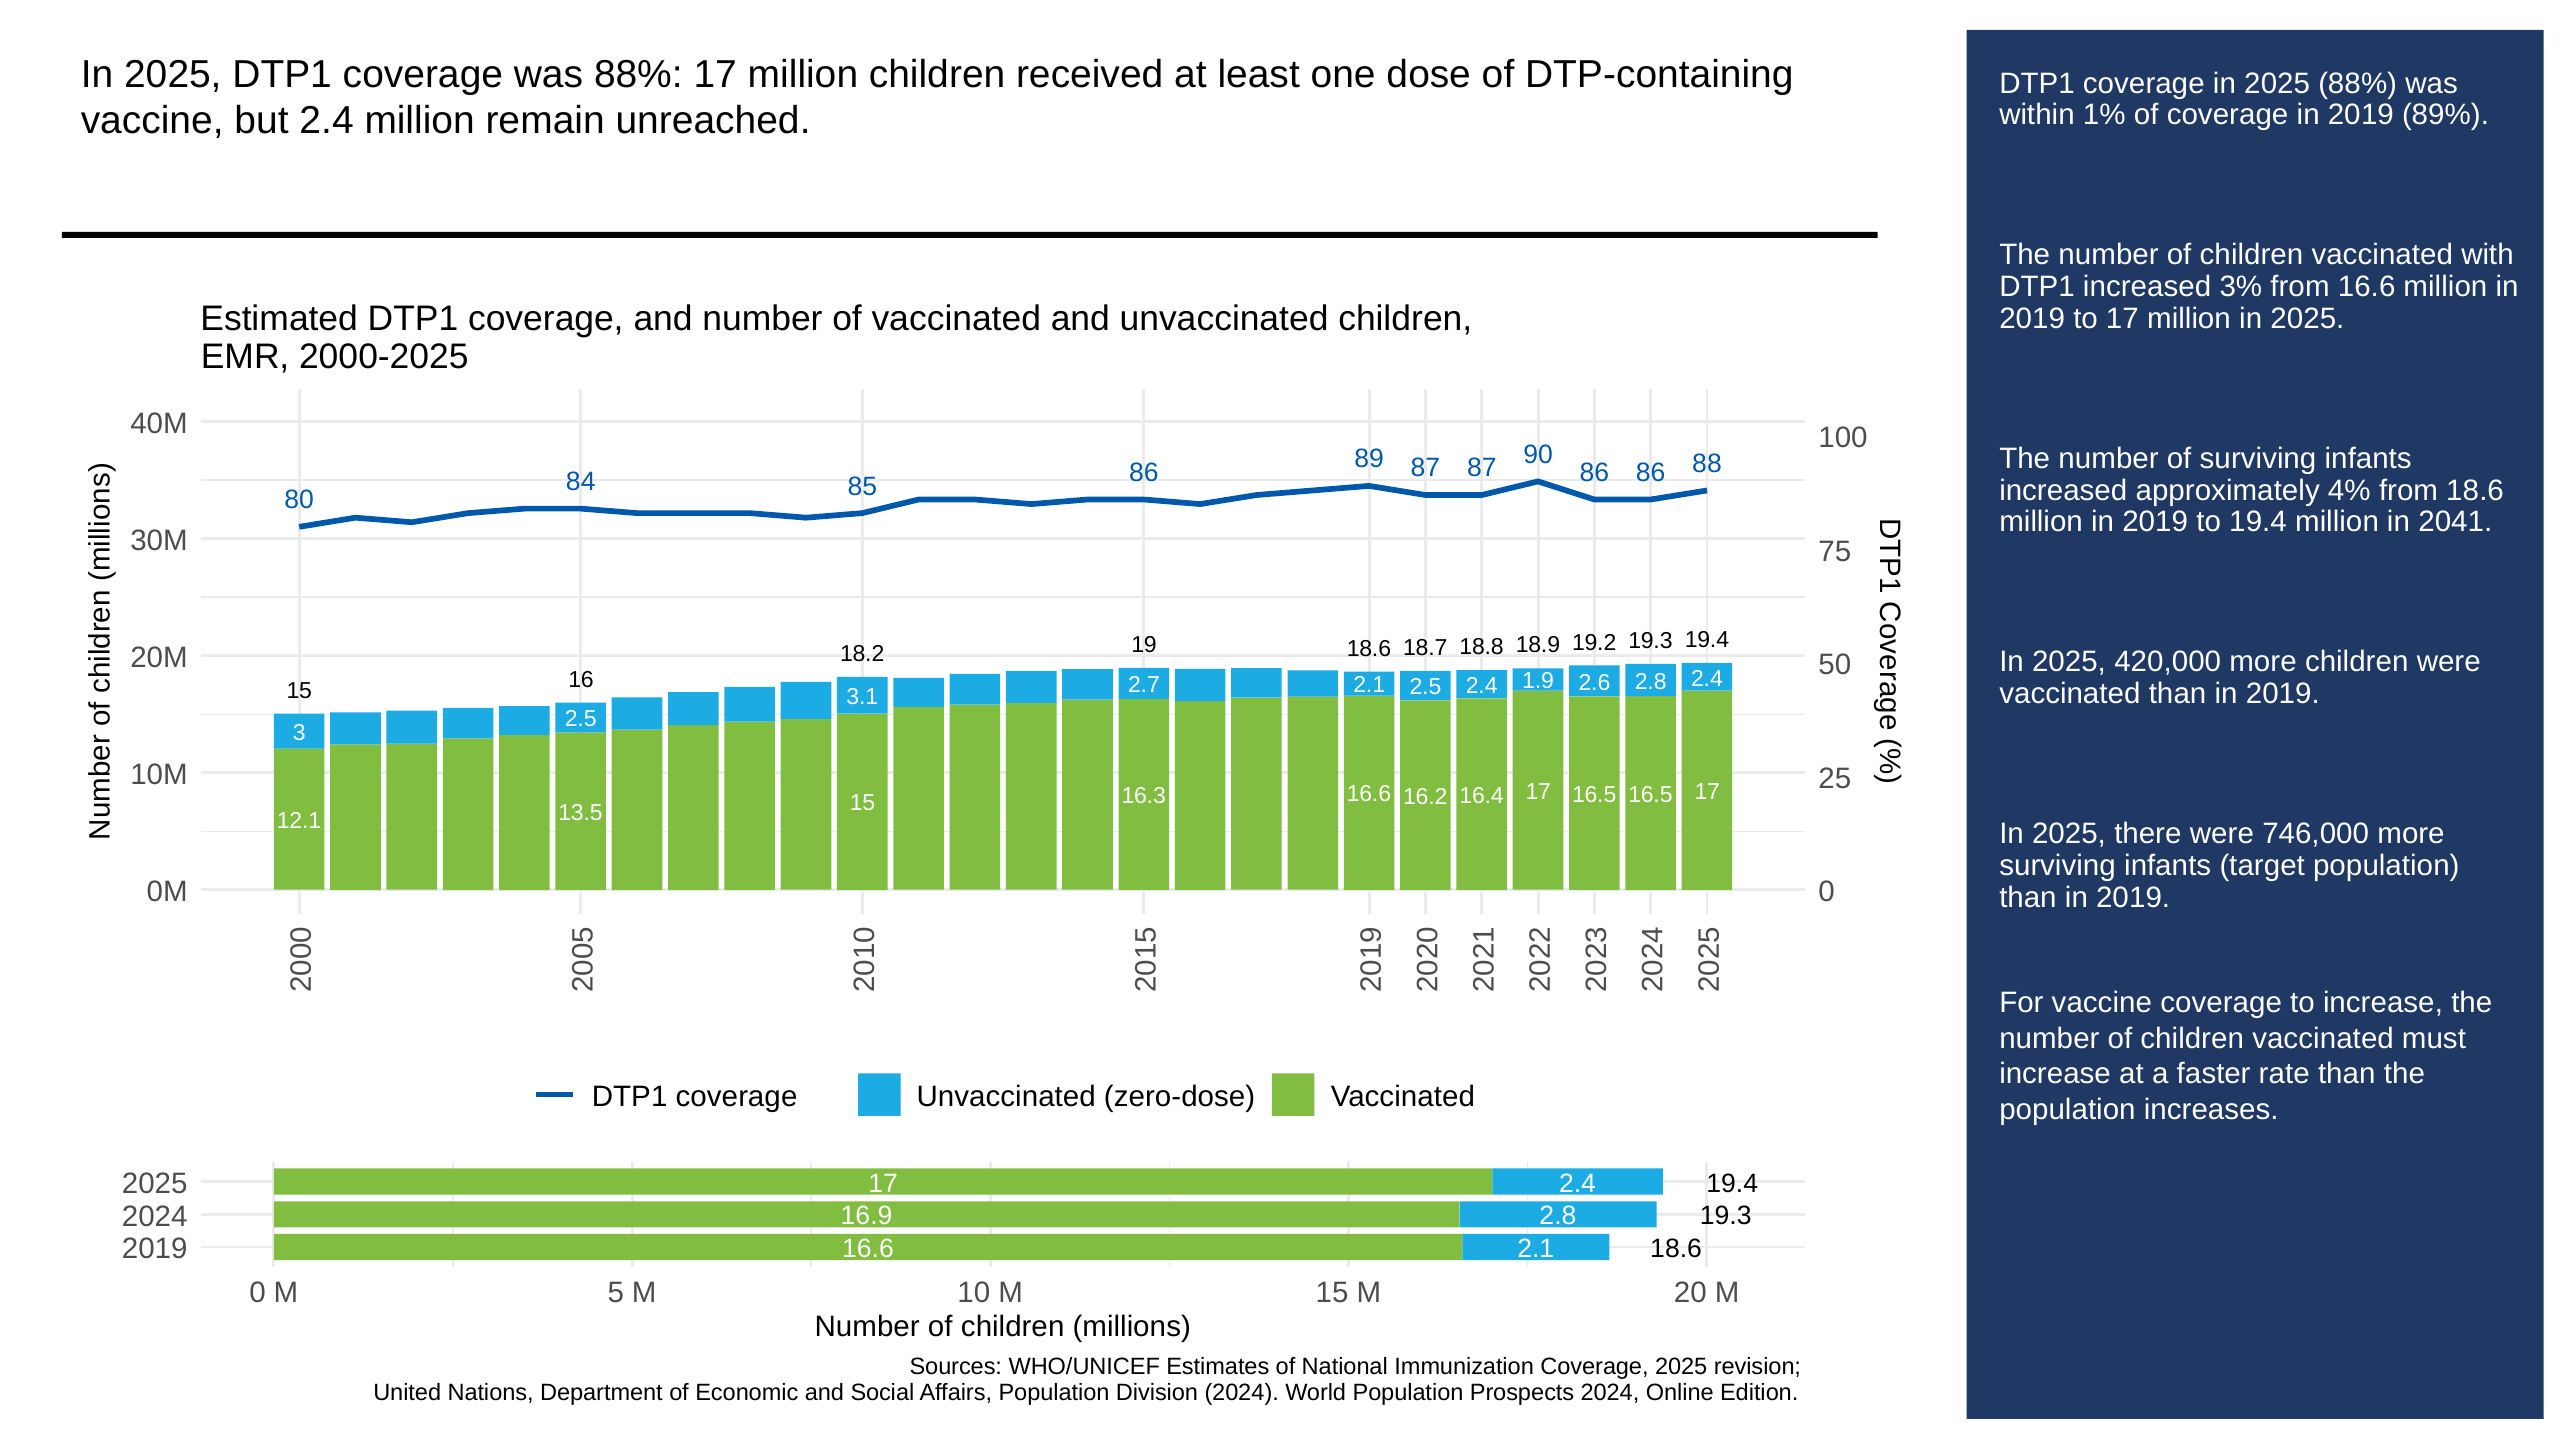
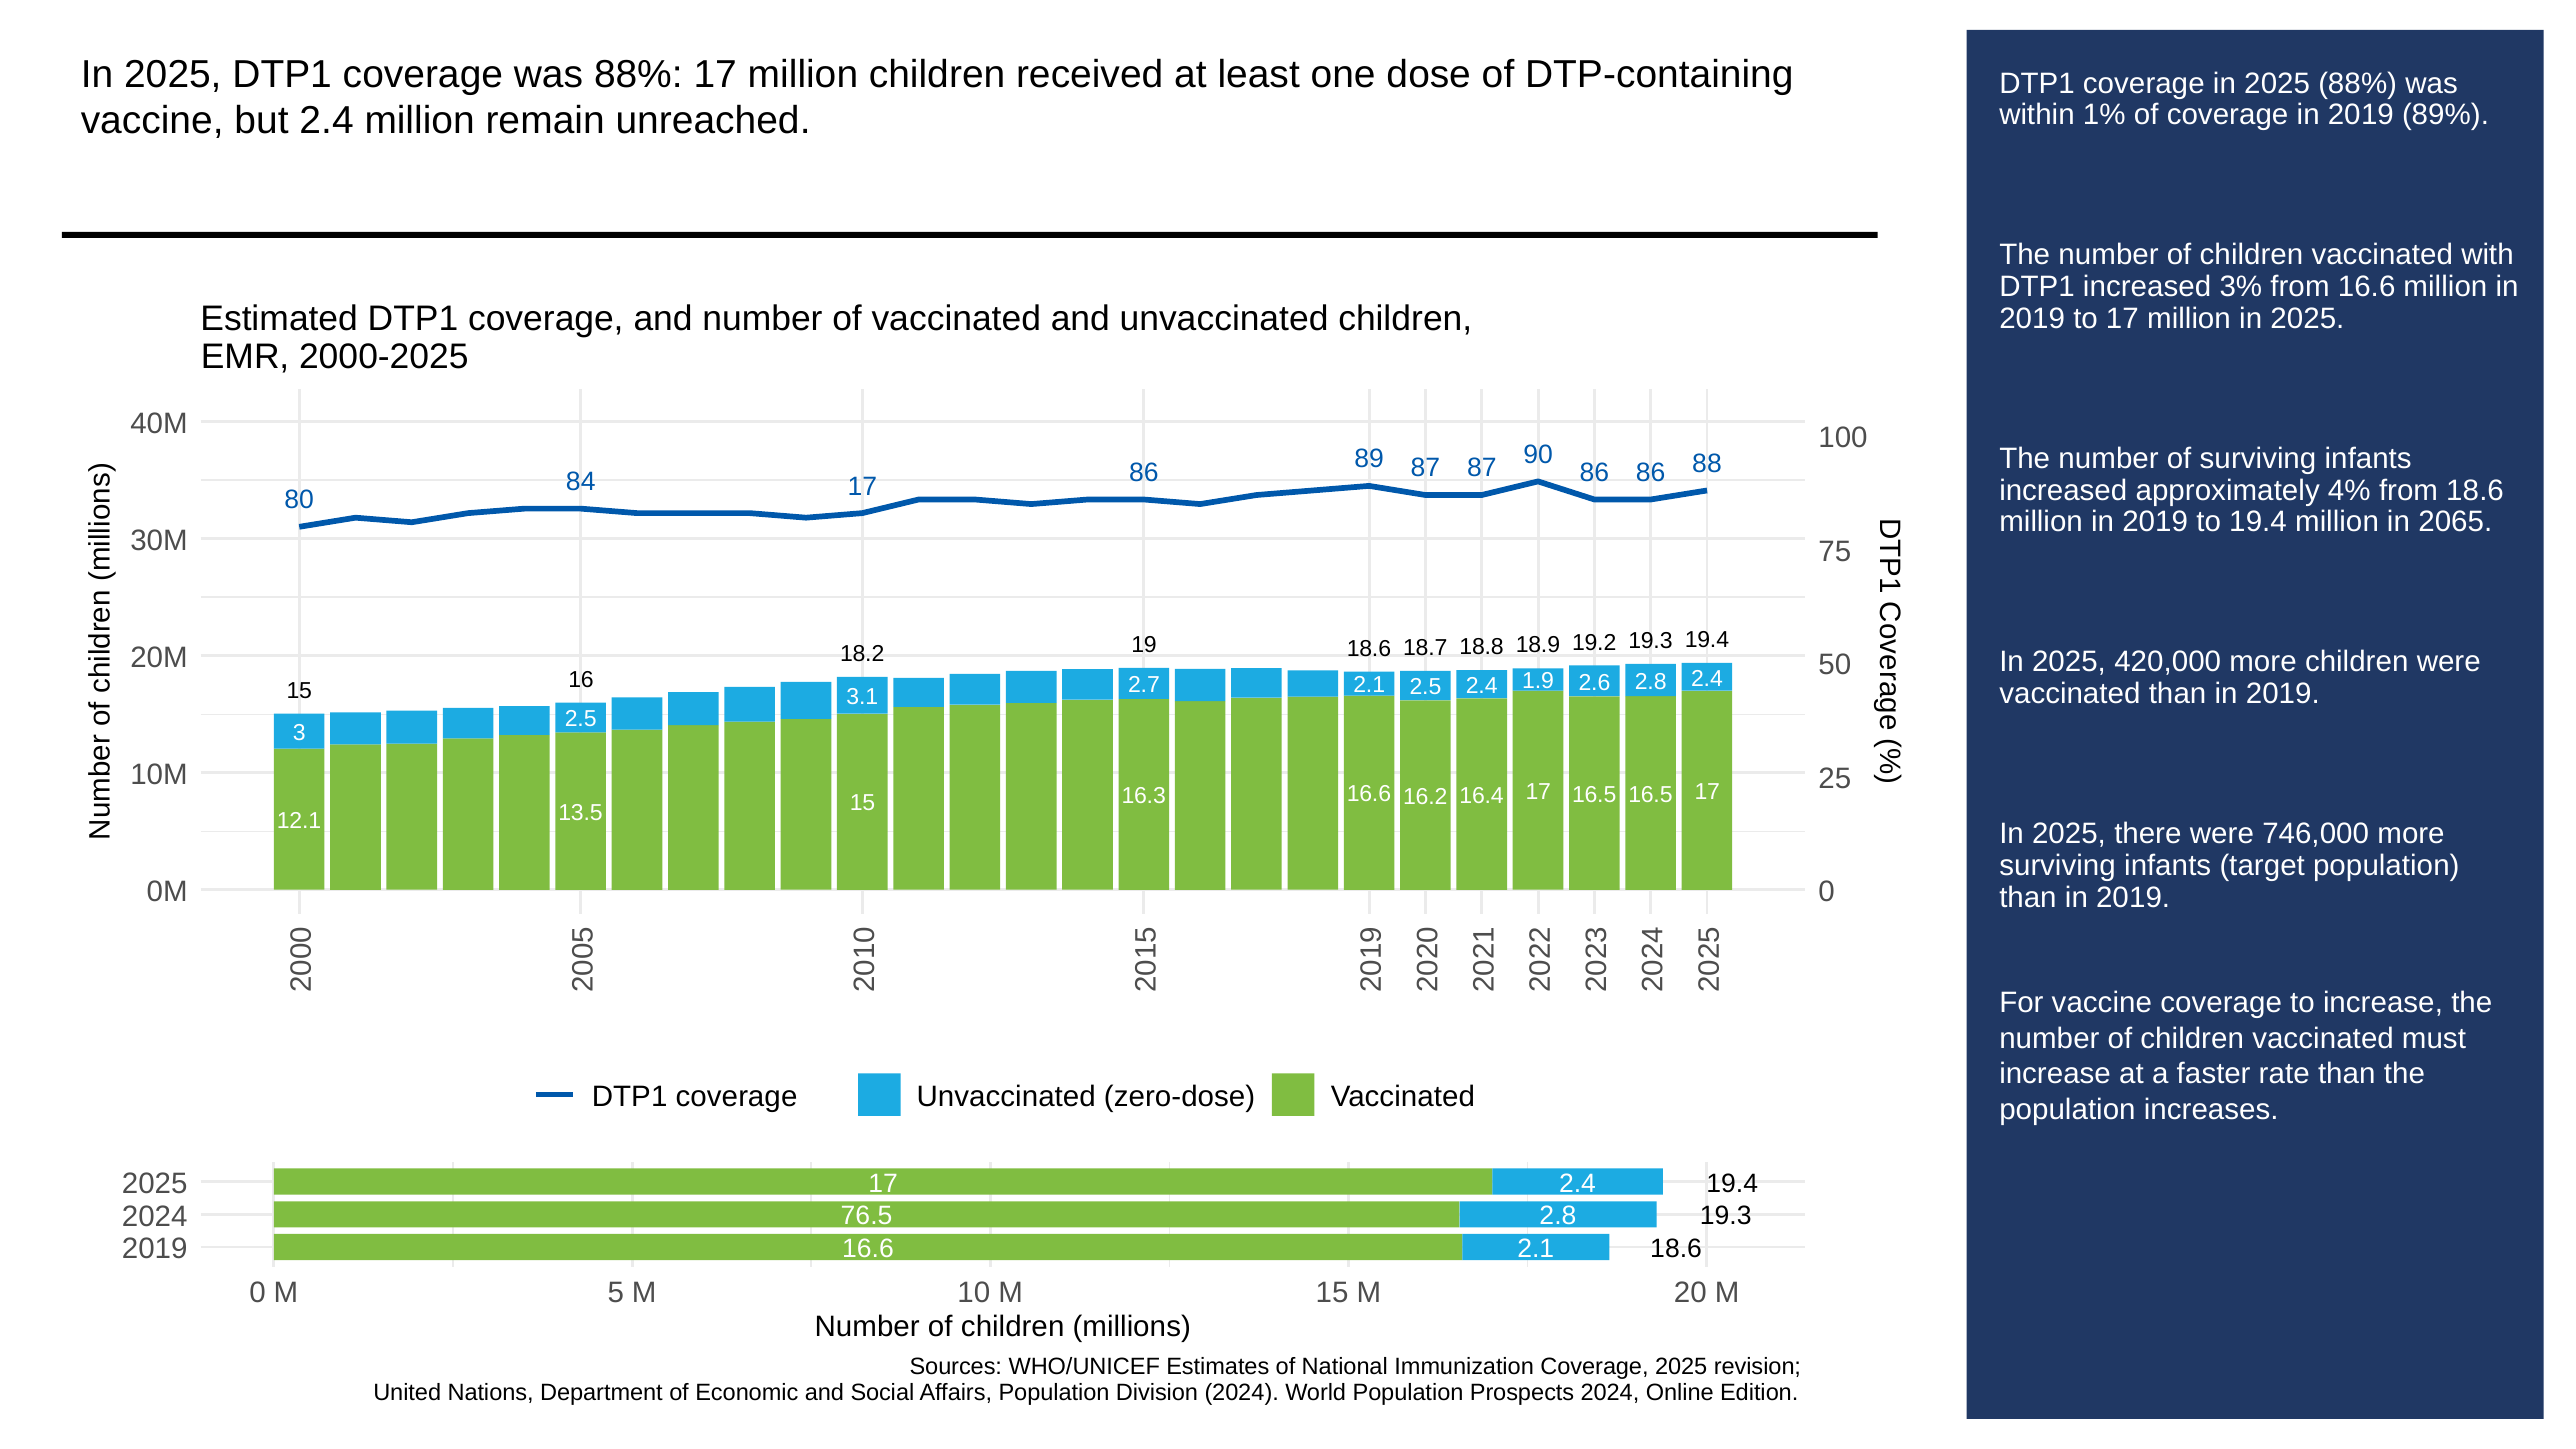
84 85: 85 -> 17
2041: 2041 -> 2065
16.9: 16.9 -> 76.5
